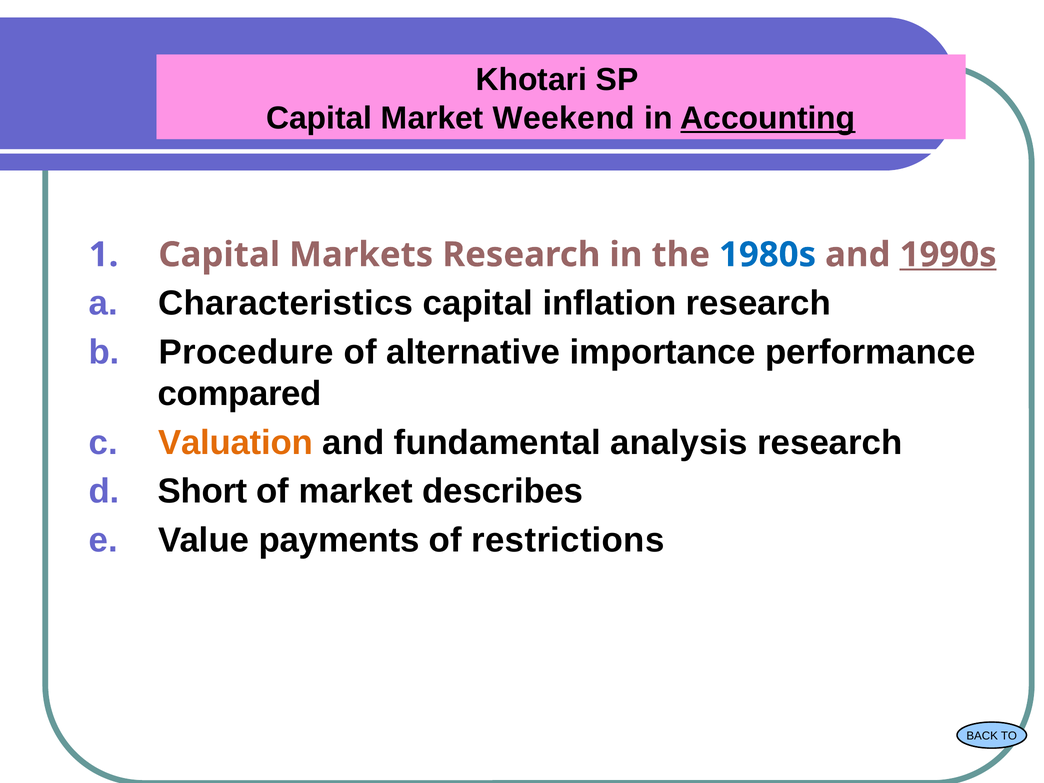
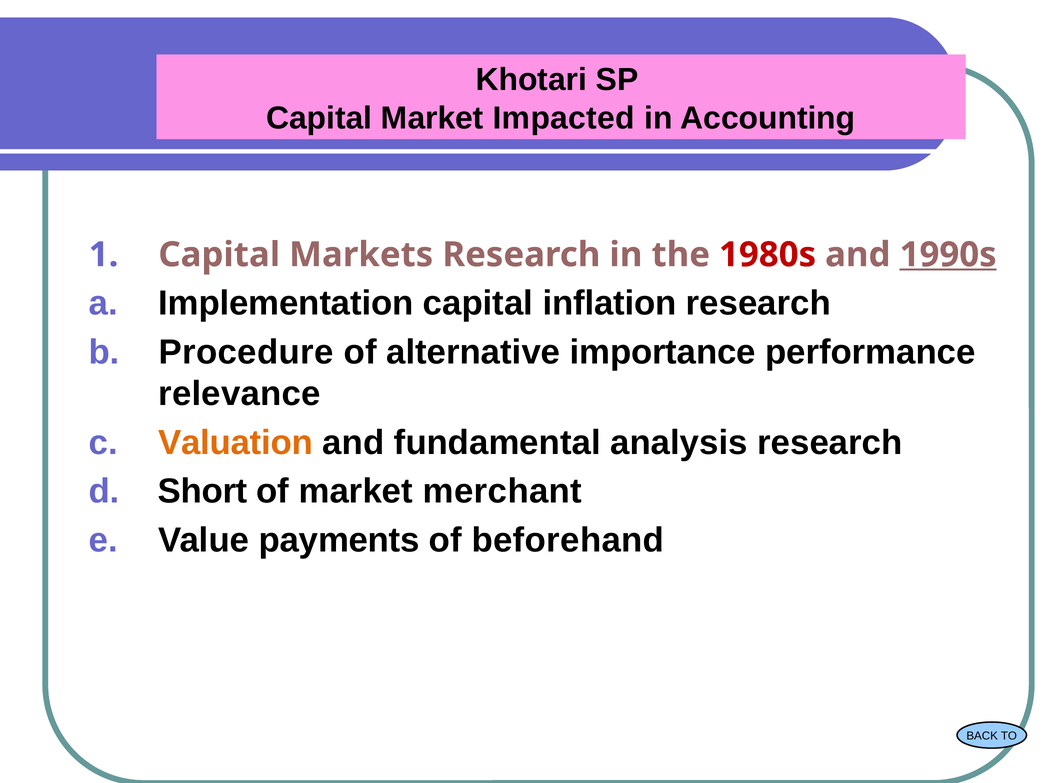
Weekend: Weekend -> Impacted
Accounting underline: present -> none
1980s colour: blue -> red
Characteristics: Characteristics -> Implementation
compared: compared -> relevance
describes: describes -> merchant
restrictions: restrictions -> beforehand
